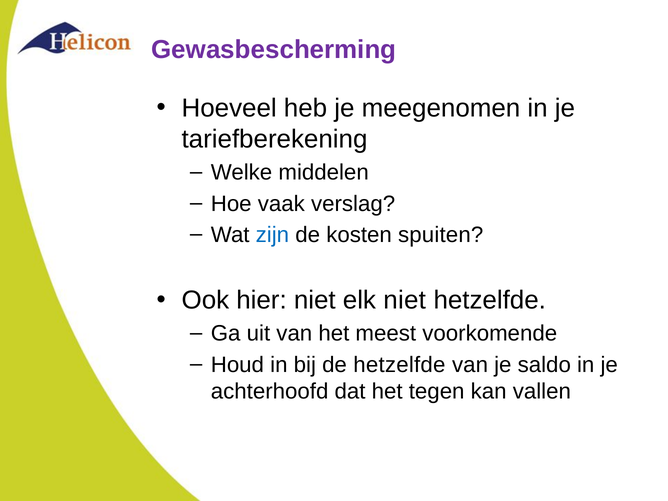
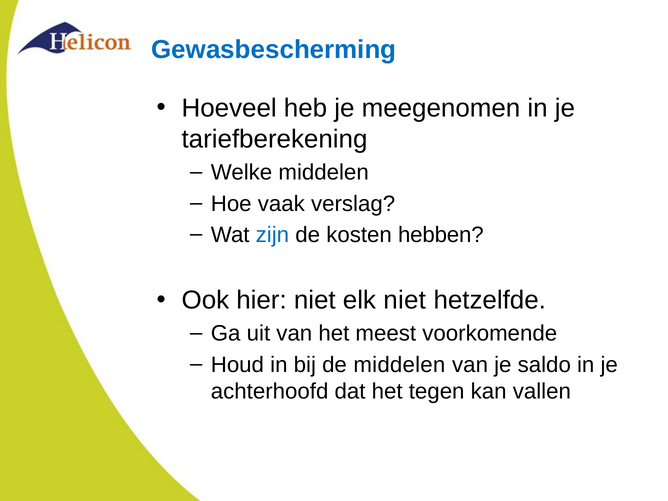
Gewasbescherming colour: purple -> blue
spuiten: spuiten -> hebben
de hetzelfde: hetzelfde -> middelen
